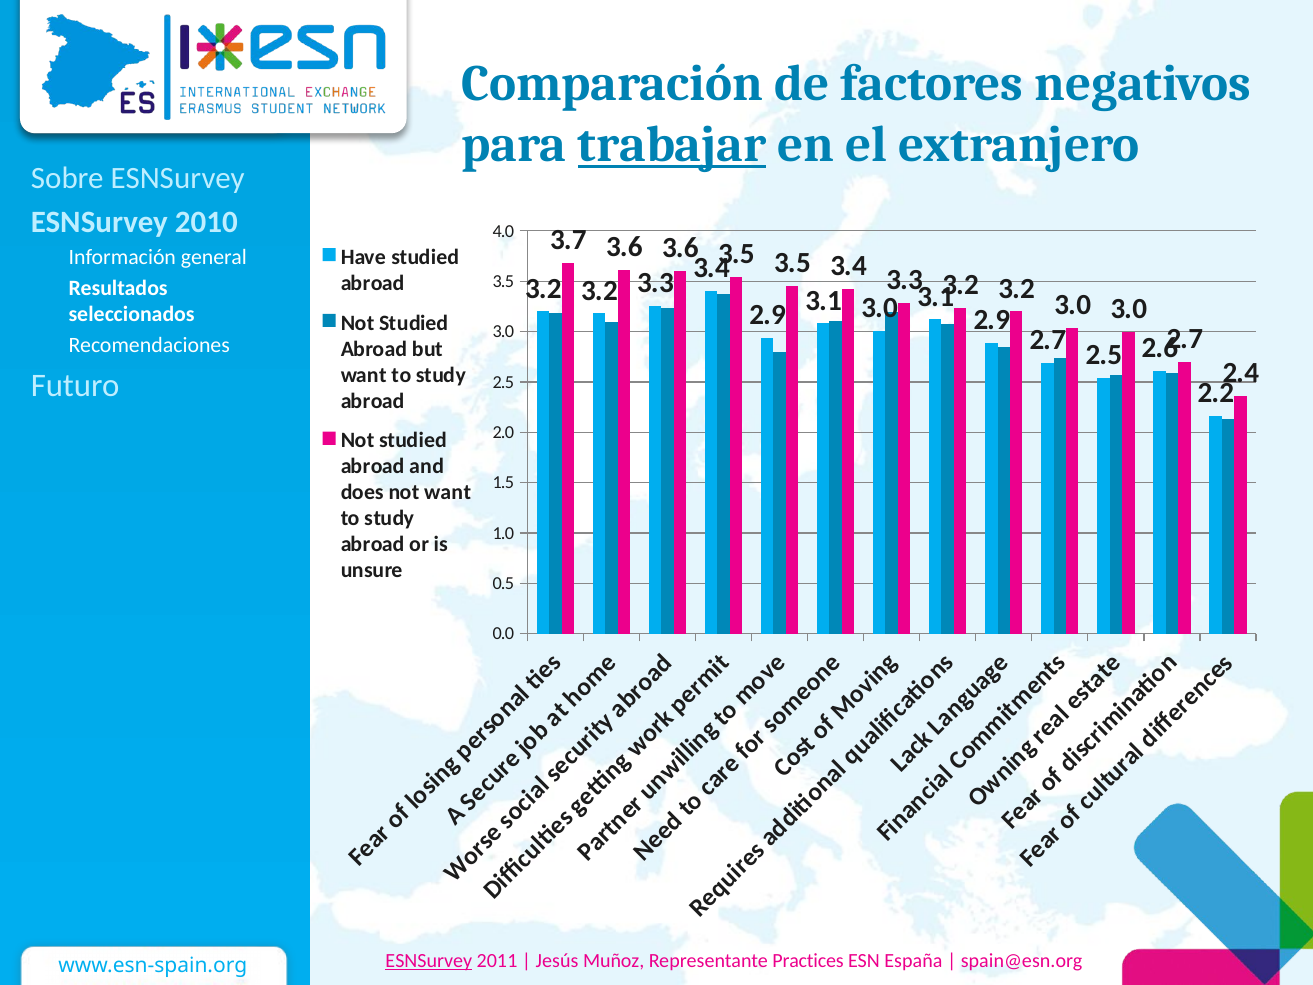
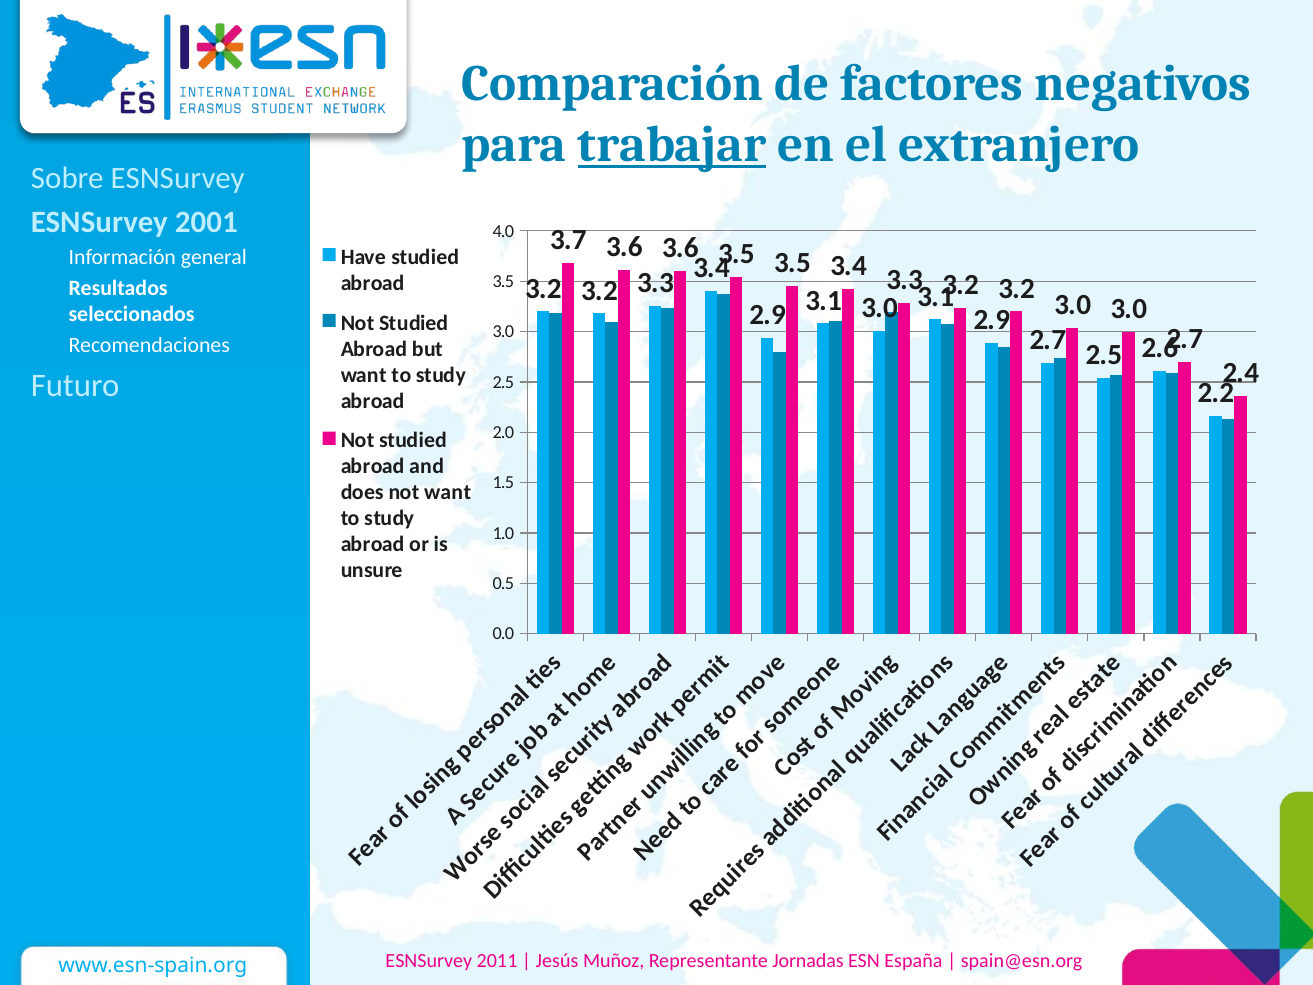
2010: 2010 -> 2001
ESNSurvey at (429, 961) underline: present -> none
Practices: Practices -> Jornadas
